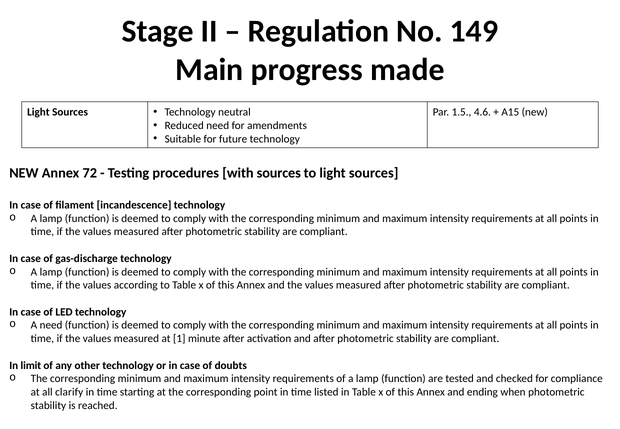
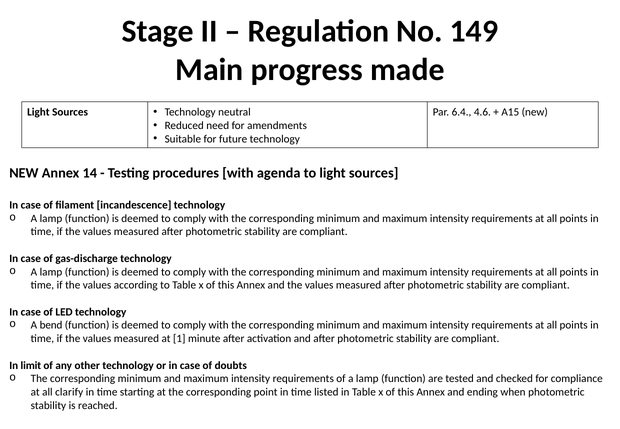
1.5: 1.5 -> 6.4
72: 72 -> 14
with sources: sources -> agenda
A need: need -> bend
